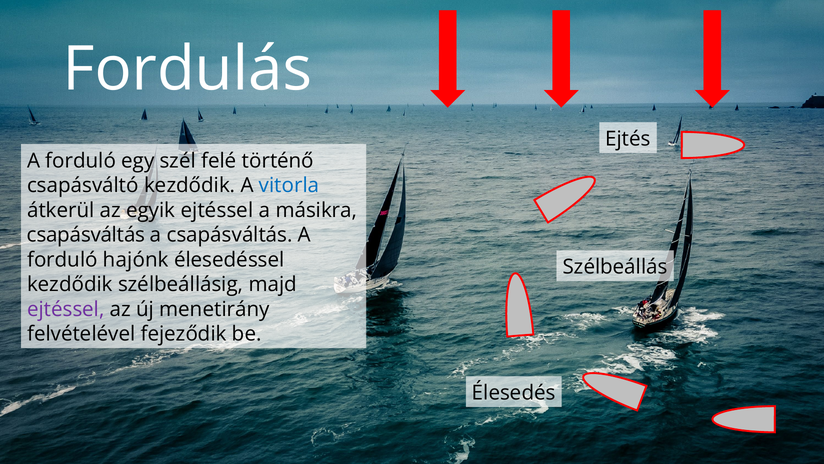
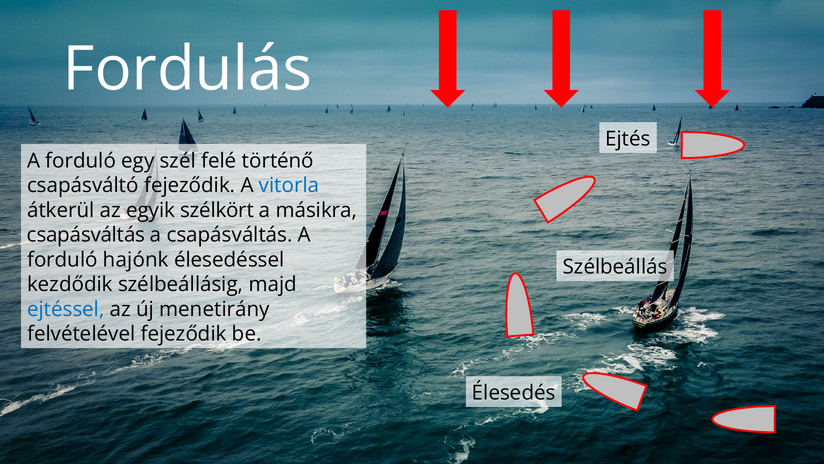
csapásváltó kezdődik: kezdődik -> fejeződik
egyik ejtéssel: ejtéssel -> szélkört
ejtéssel at (66, 309) colour: purple -> blue
